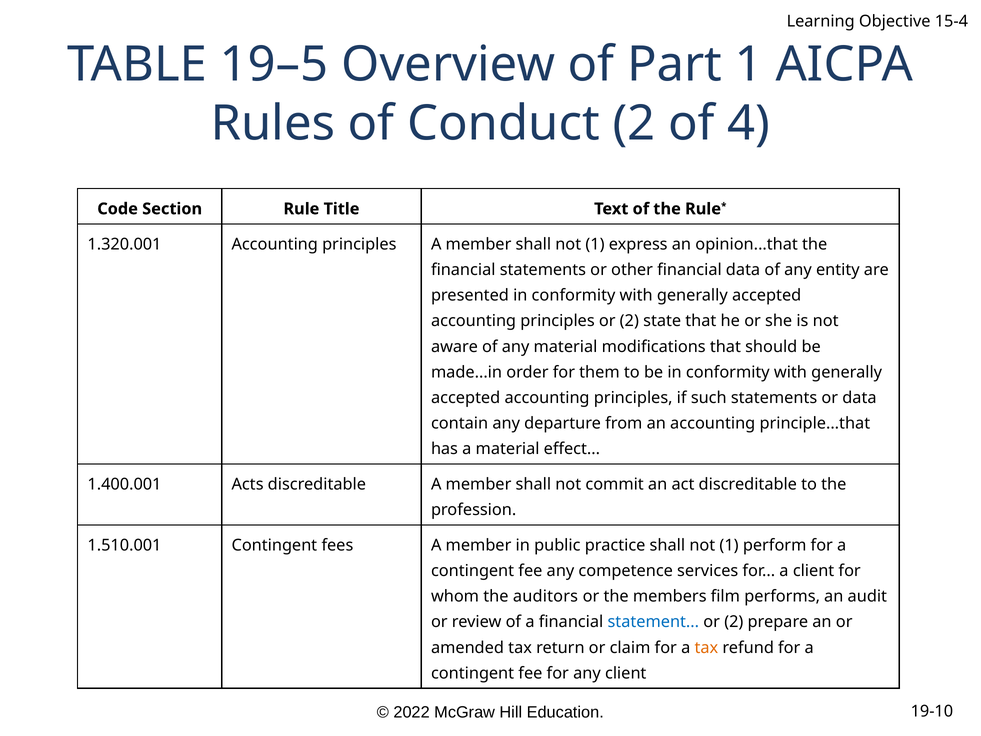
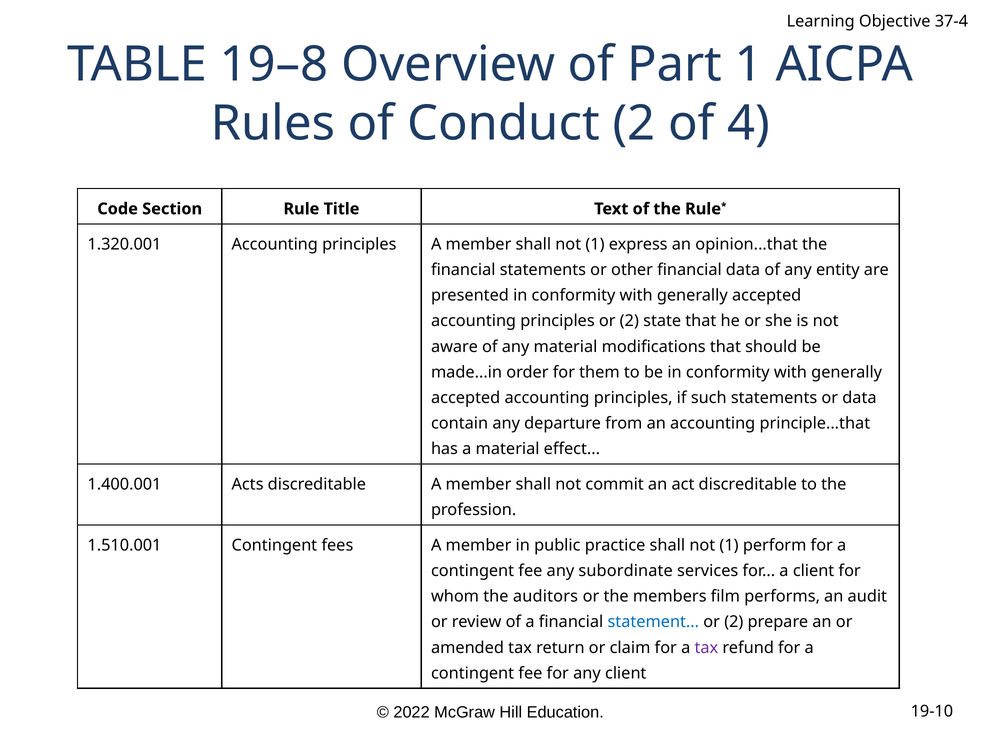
15-4: 15-4 -> 37-4
19–5: 19–5 -> 19–8
competence: competence -> subordinate
tax at (706, 647) colour: orange -> purple
